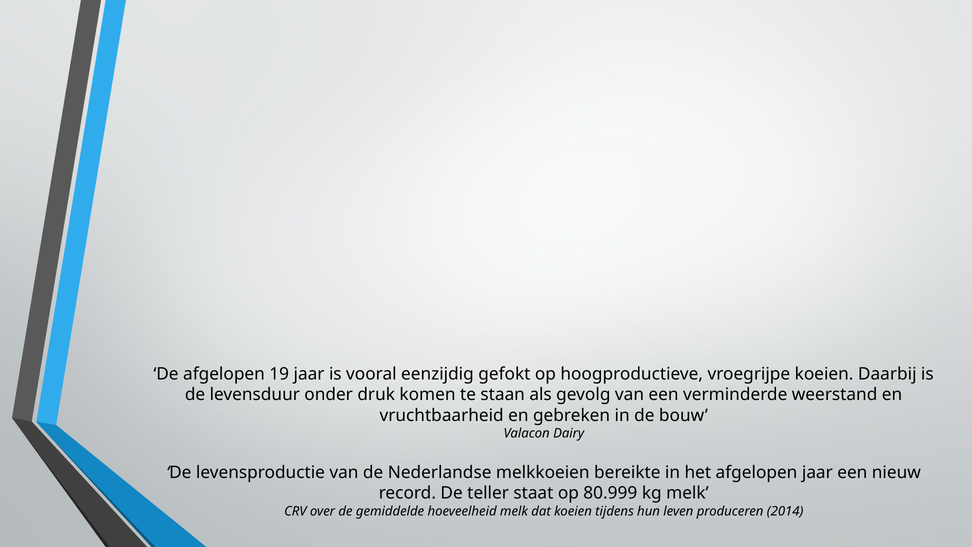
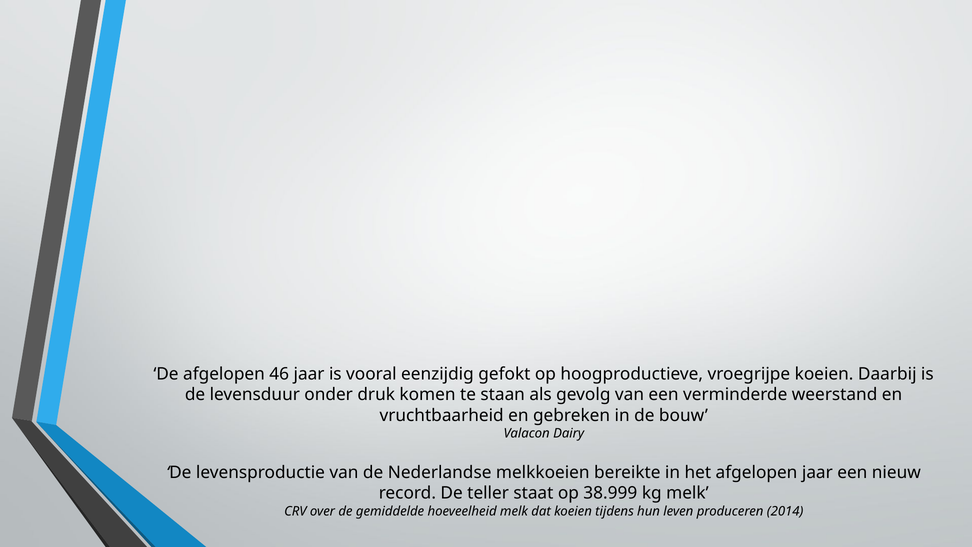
19: 19 -> 46
80.999: 80.999 -> 38.999
